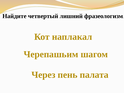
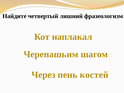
палата: палата -> костей
